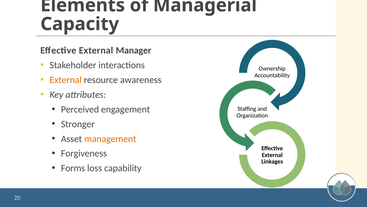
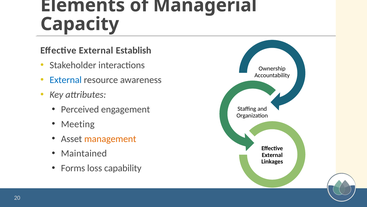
Manager: Manager -> Establish
External at (66, 80) colour: orange -> blue
Stronger: Stronger -> Meeting
Forgiveness: Forgiveness -> Maintained
